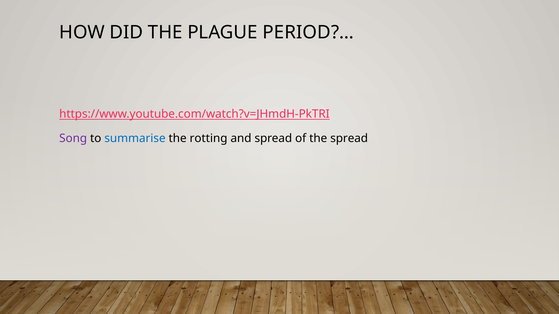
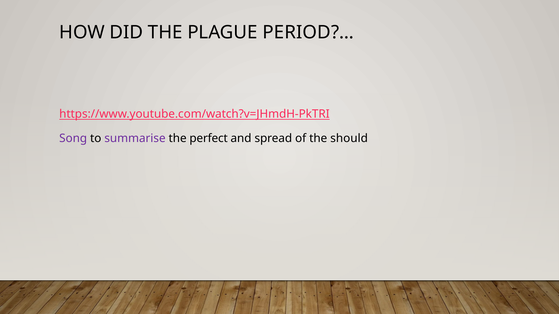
summarise colour: blue -> purple
rotting: rotting -> perfect
the spread: spread -> should
